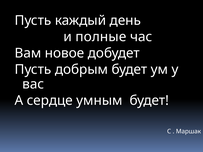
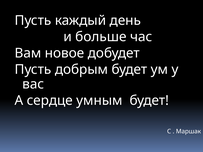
полные: полные -> больше
